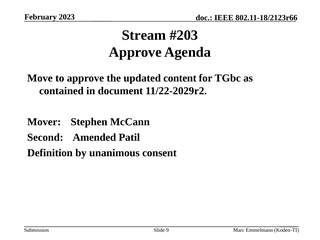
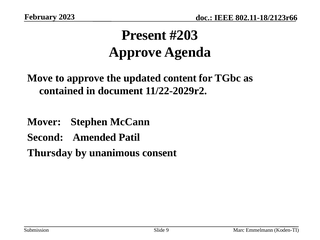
Stream: Stream -> Present
Definition: Definition -> Thursday
